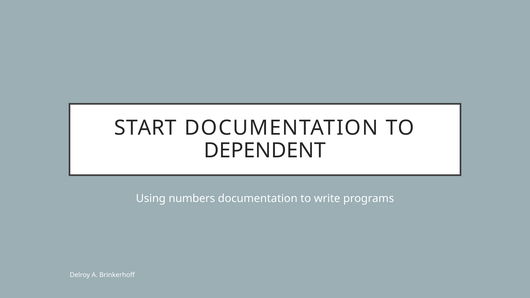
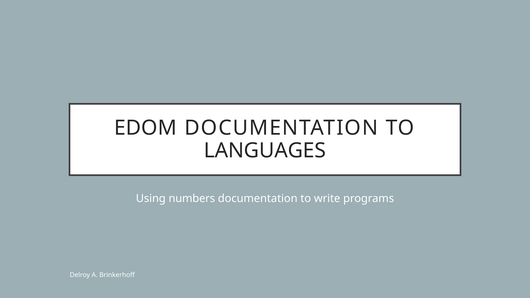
START: START -> EDOM
DEPENDENT: DEPENDENT -> LANGUAGES
